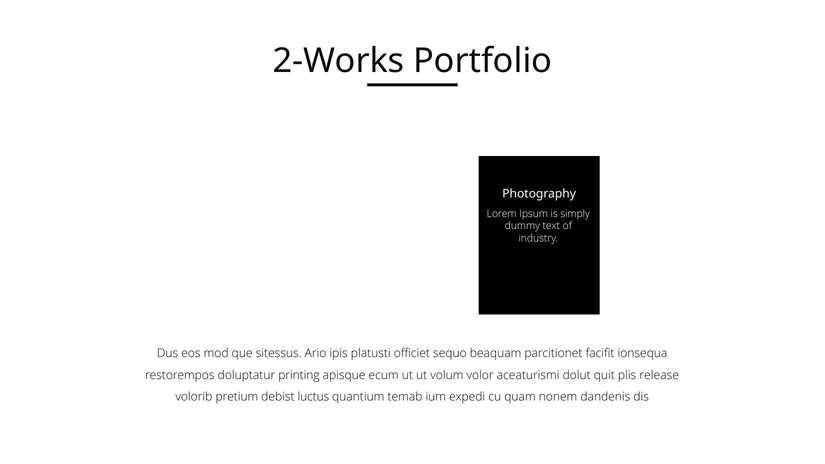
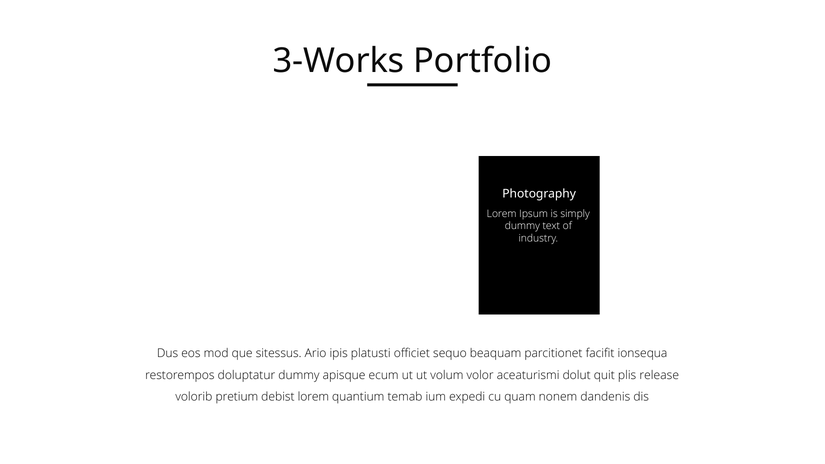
2-Works: 2-Works -> 3-Works
doluptatur printing: printing -> dummy
debist luctus: luctus -> lorem
